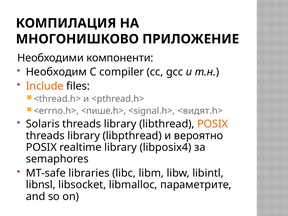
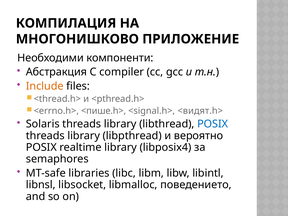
Необходим: Необходим -> Абстракция
POSIX at (213, 124) colour: orange -> blue
параметрите: параметрите -> поведението
